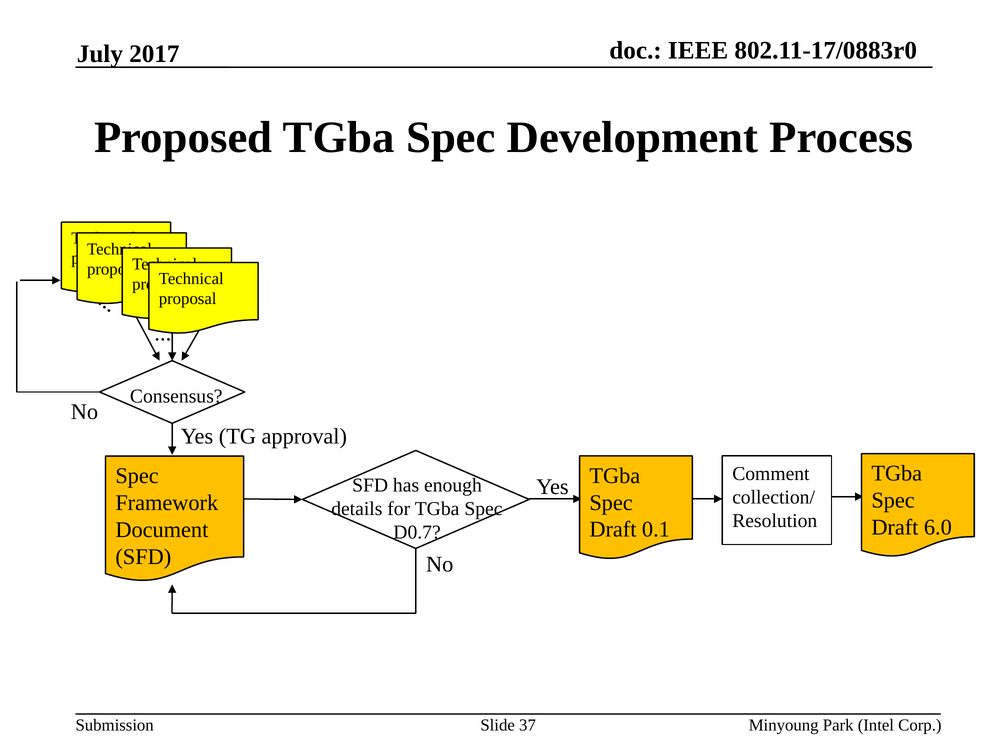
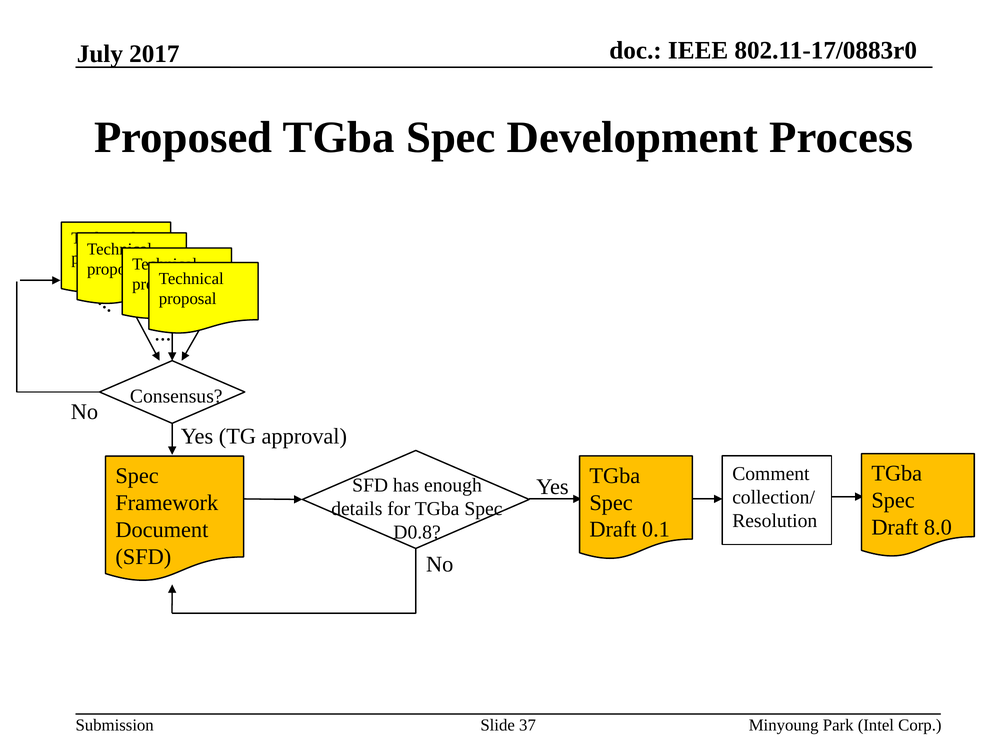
6.0: 6.0 -> 8.0
D0.7: D0.7 -> D0.8
